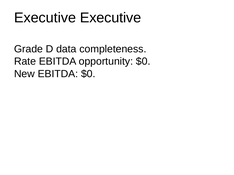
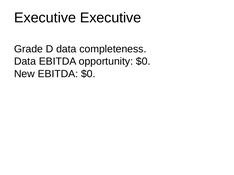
Rate at (25, 62): Rate -> Data
